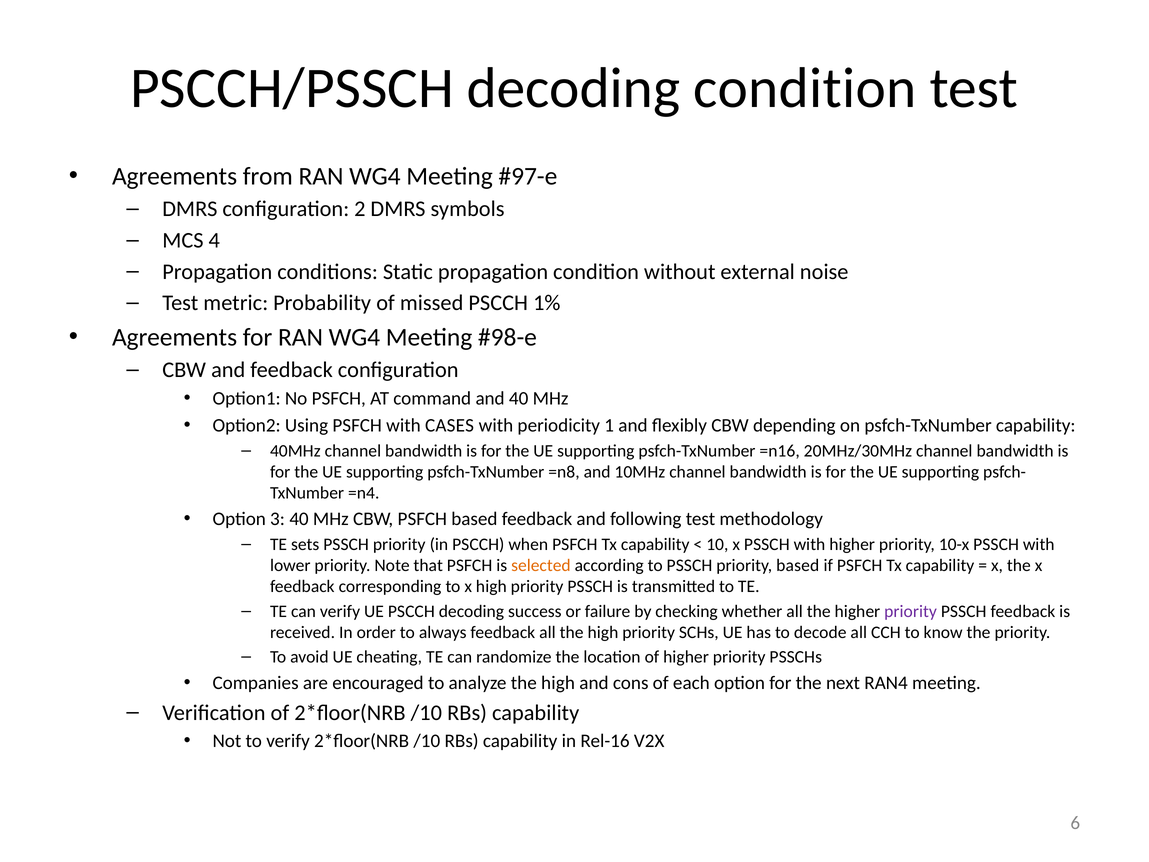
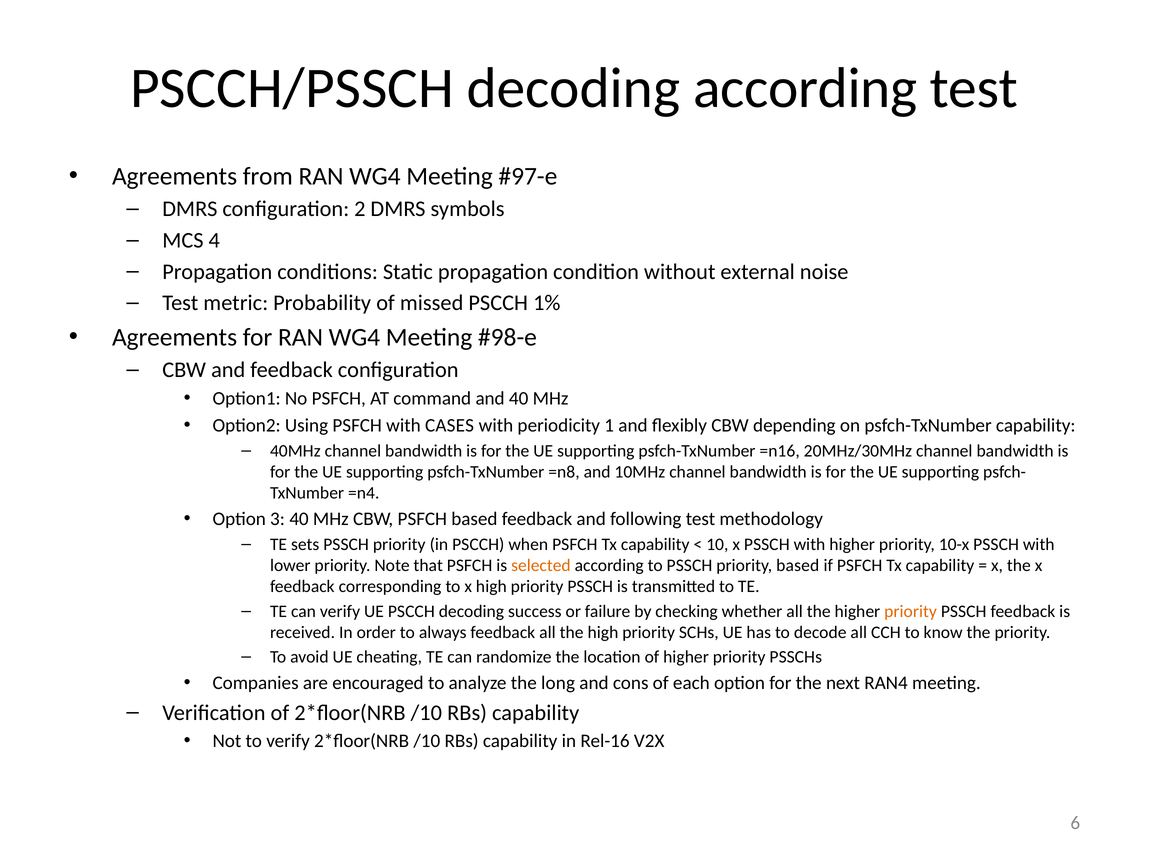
decoding condition: condition -> according
priority at (911, 611) colour: purple -> orange
analyze the high: high -> long
